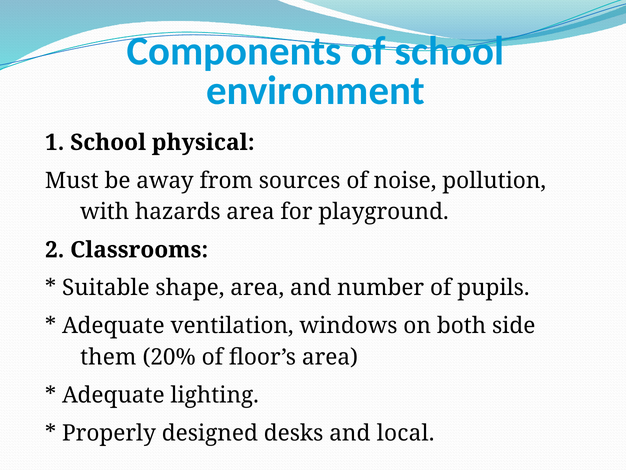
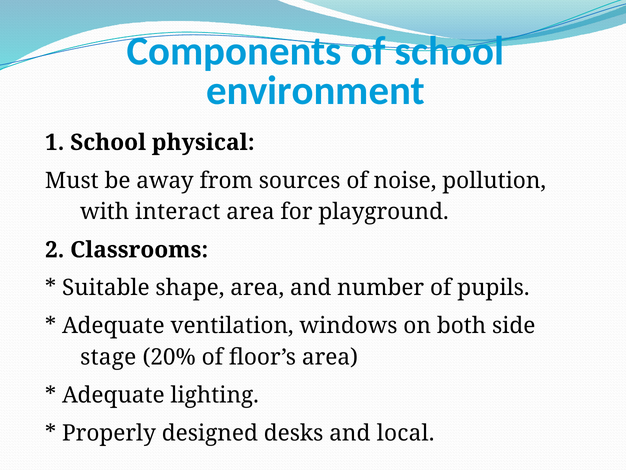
hazards: hazards -> interact
them: them -> stage
